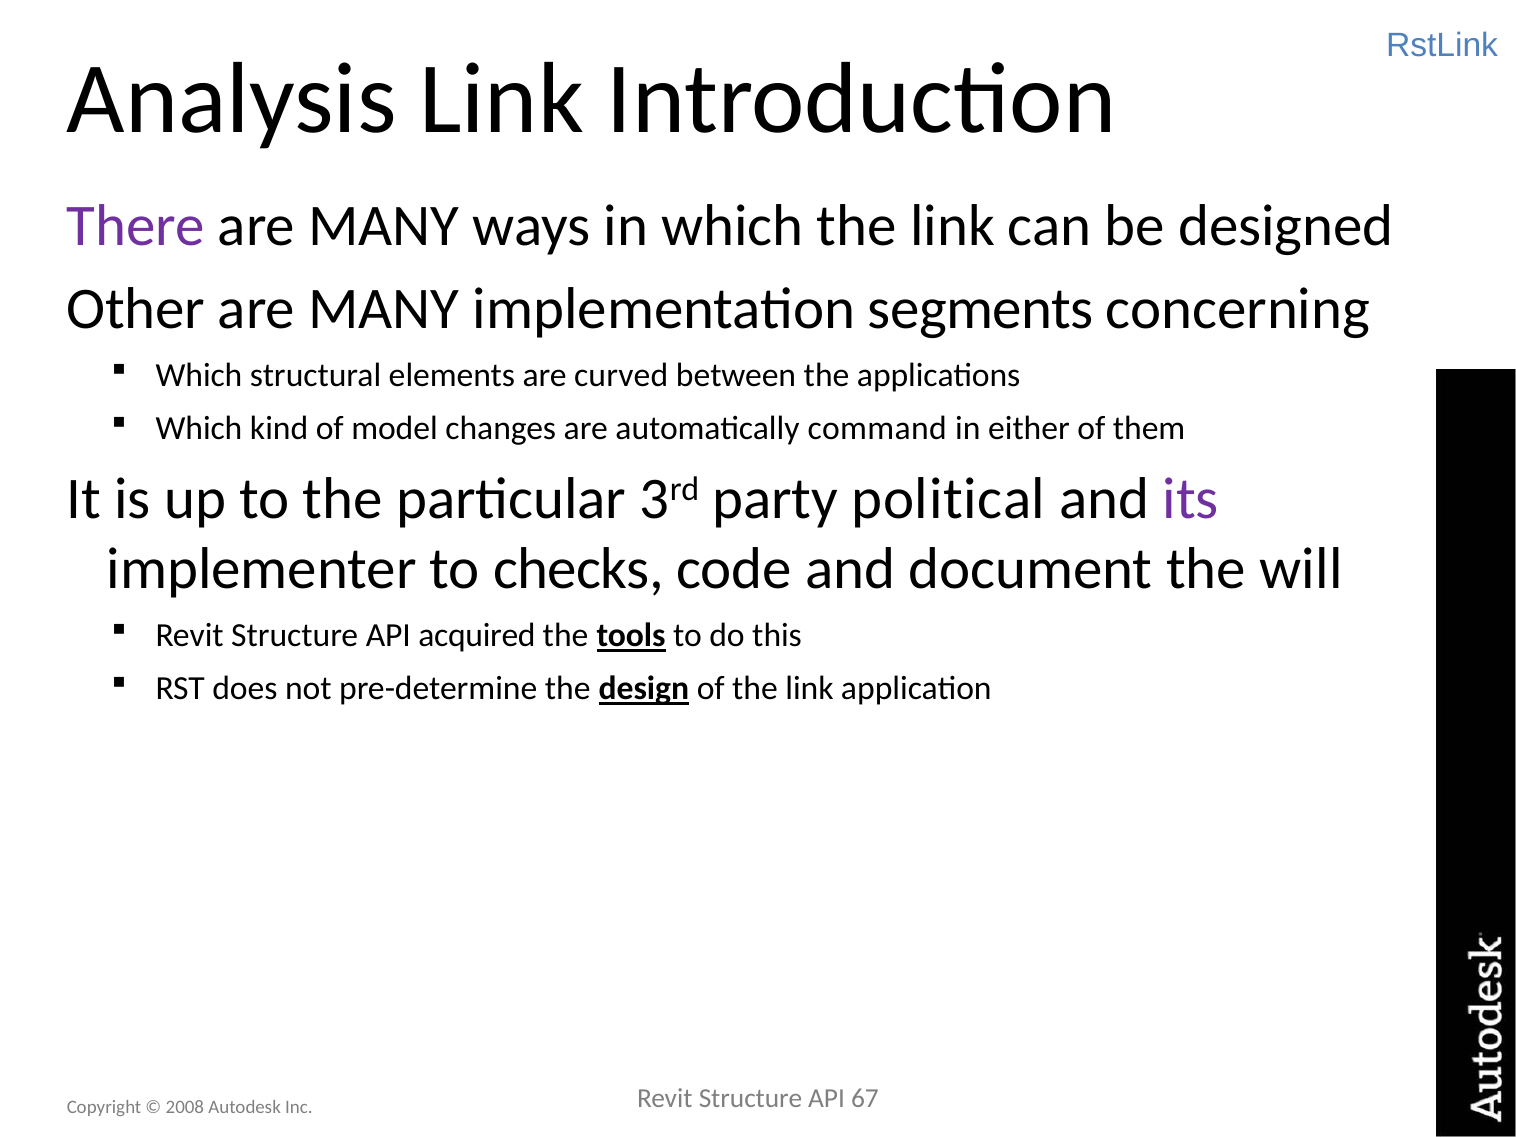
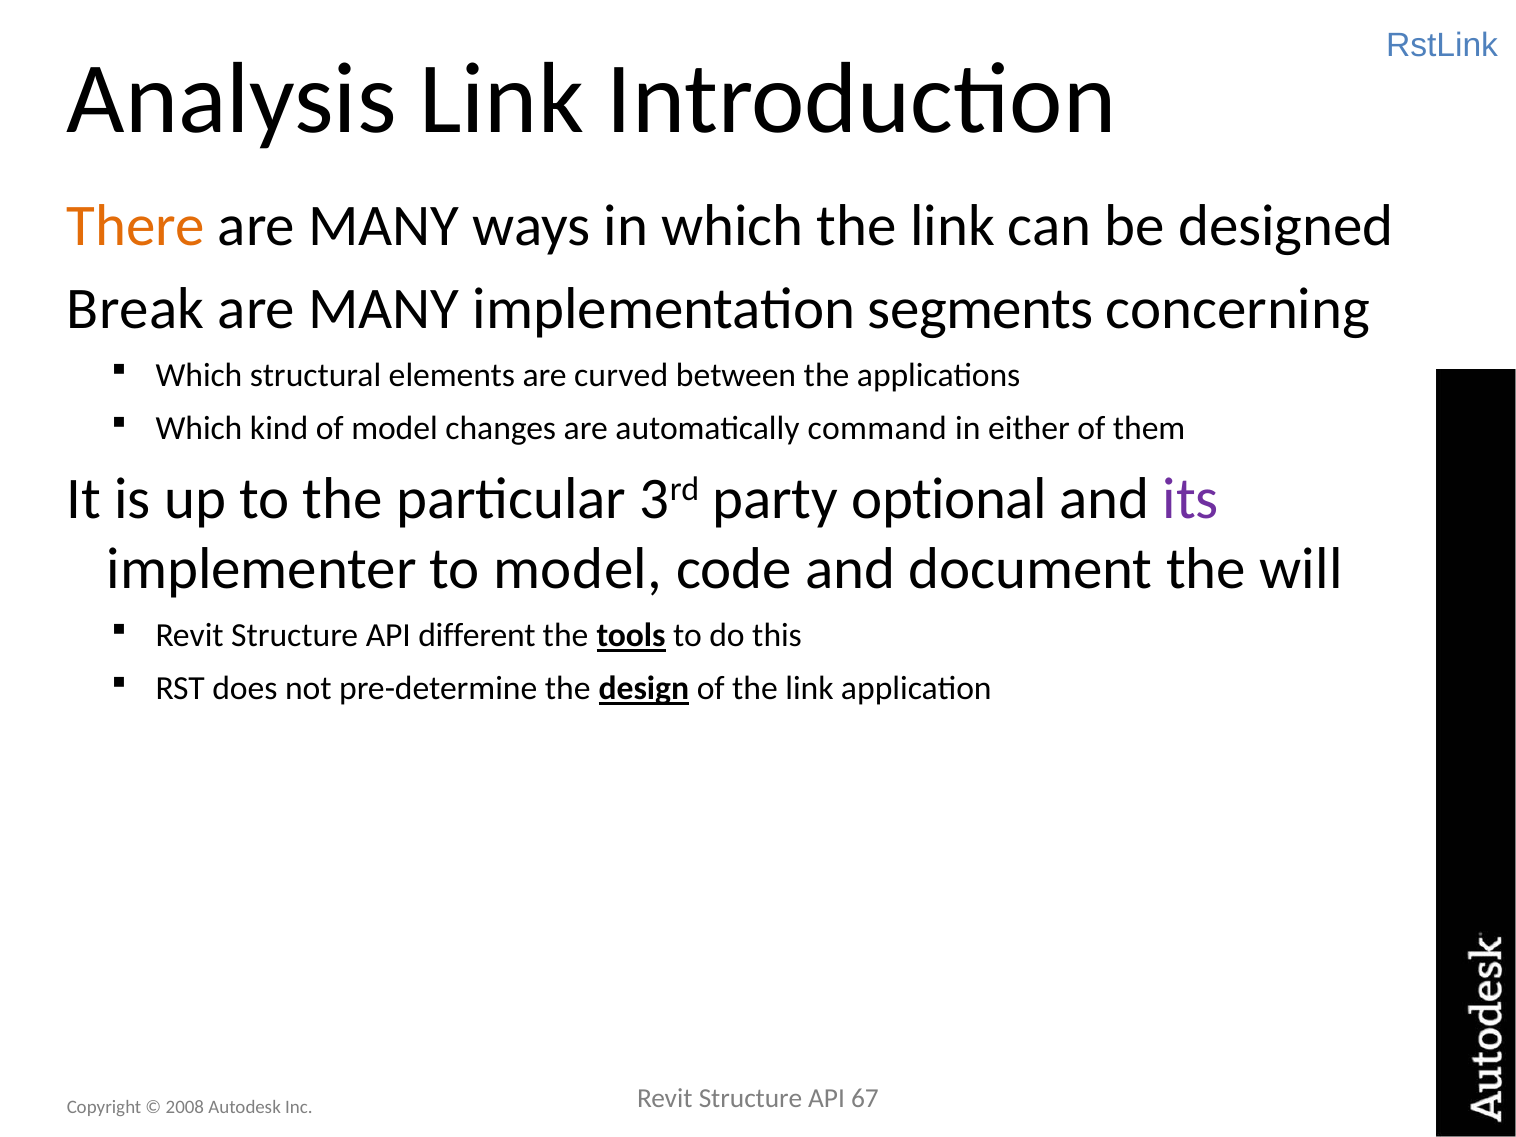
There colour: purple -> orange
Other: Other -> Break
political: political -> optional
to checks: checks -> model
acquired: acquired -> different
